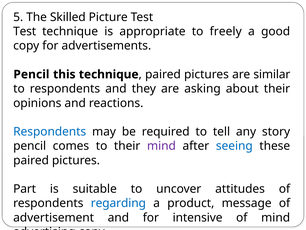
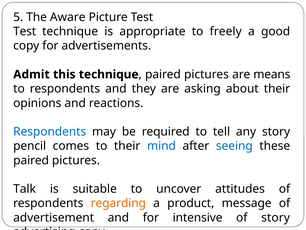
Skilled: Skilled -> Aware
Pencil at (31, 74): Pencil -> Admit
similar: similar -> means
mind at (161, 146) colour: purple -> blue
Part: Part -> Talk
regarding colour: blue -> orange
of mind: mind -> story
